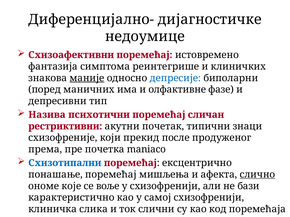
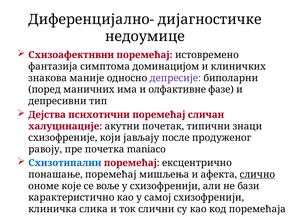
реинтегрише: реинтегрише -> доминацијом
маније underline: present -> none
депресије colour: blue -> purple
Назива: Назива -> Дејства
рестриктивни: рестриктивни -> халуцинације
прекид: прекид -> јављају
према: према -> равоју
